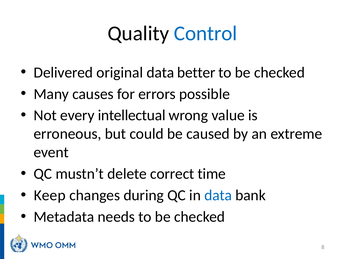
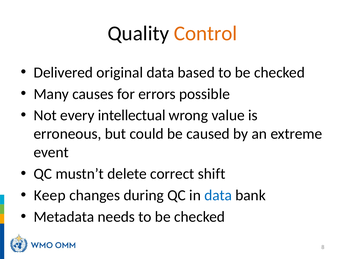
Control colour: blue -> orange
better: better -> based
time: time -> shift
